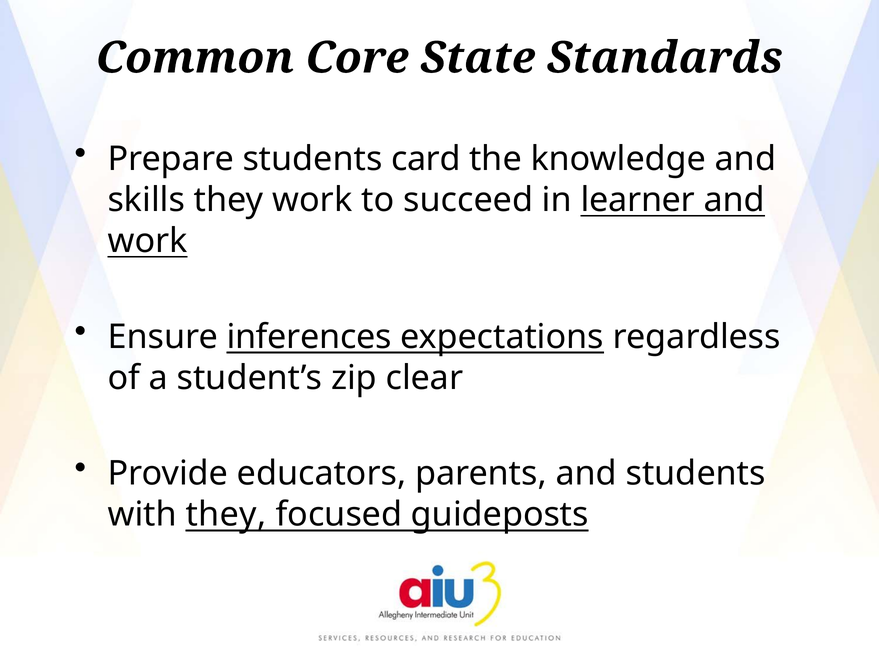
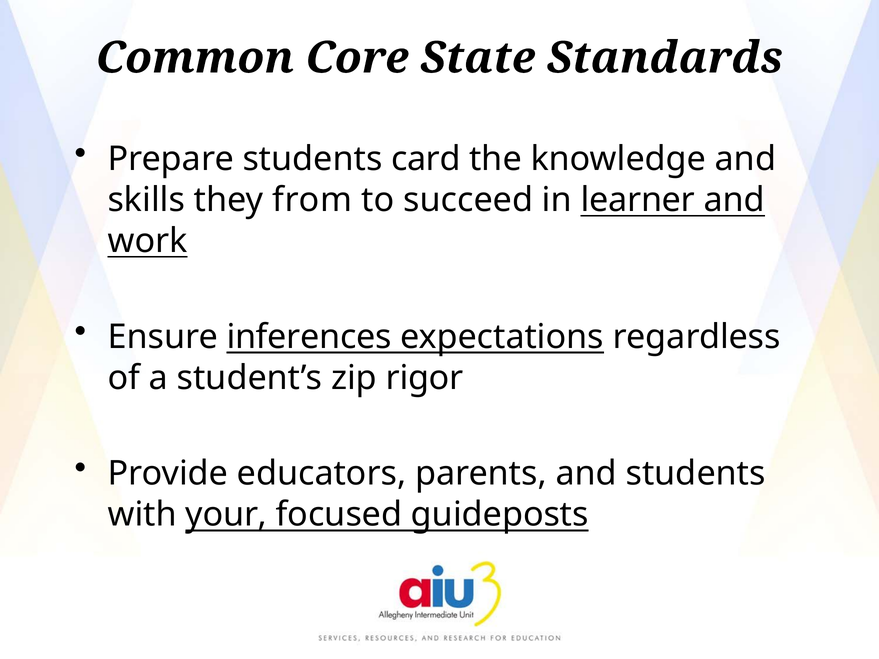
they work: work -> from
clear: clear -> rigor
with they: they -> your
